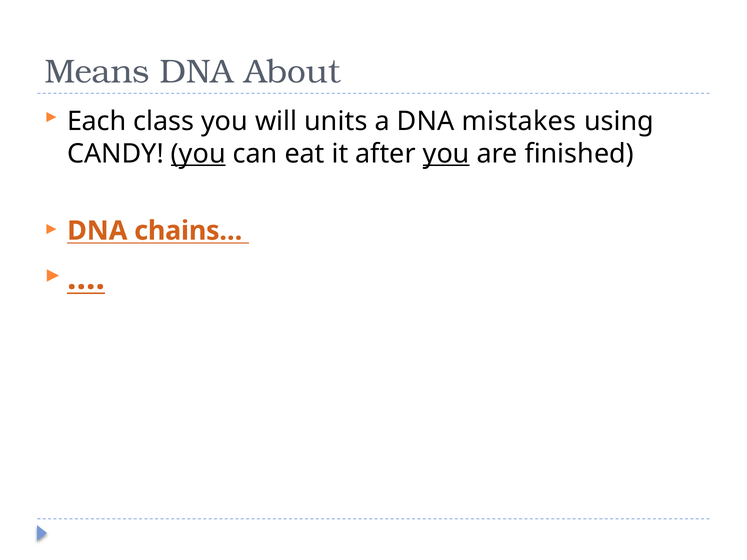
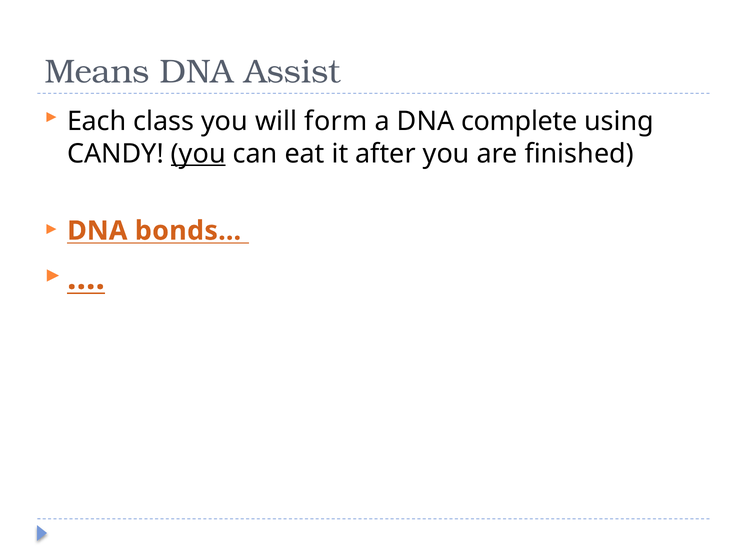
About: About -> Assist
units: units -> form
mistakes: mistakes -> complete
you at (446, 154) underline: present -> none
chains…: chains… -> bonds…
